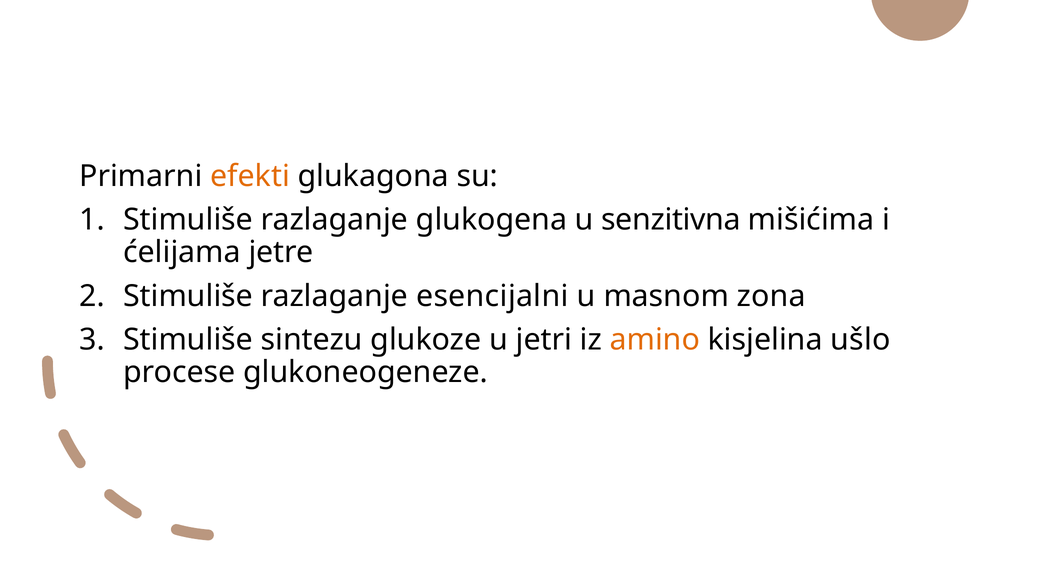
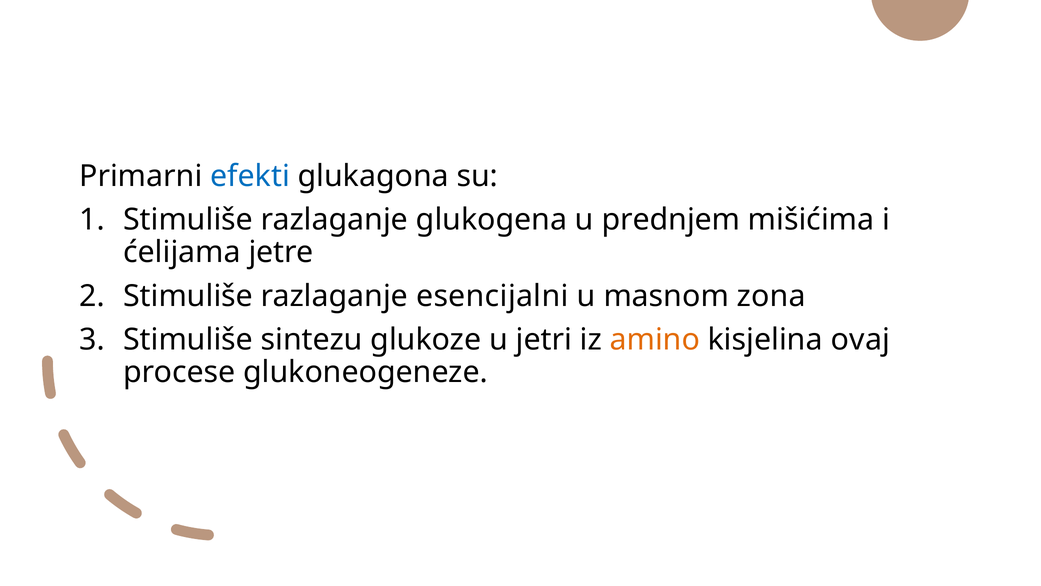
efekti colour: orange -> blue
senzitivna: senzitivna -> prednjem
ušlo: ušlo -> ovaj
